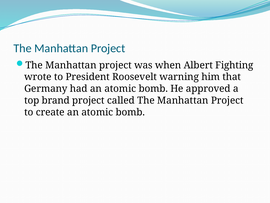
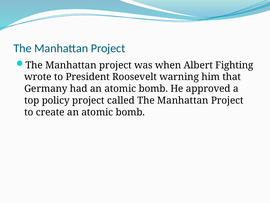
brand: brand -> policy
